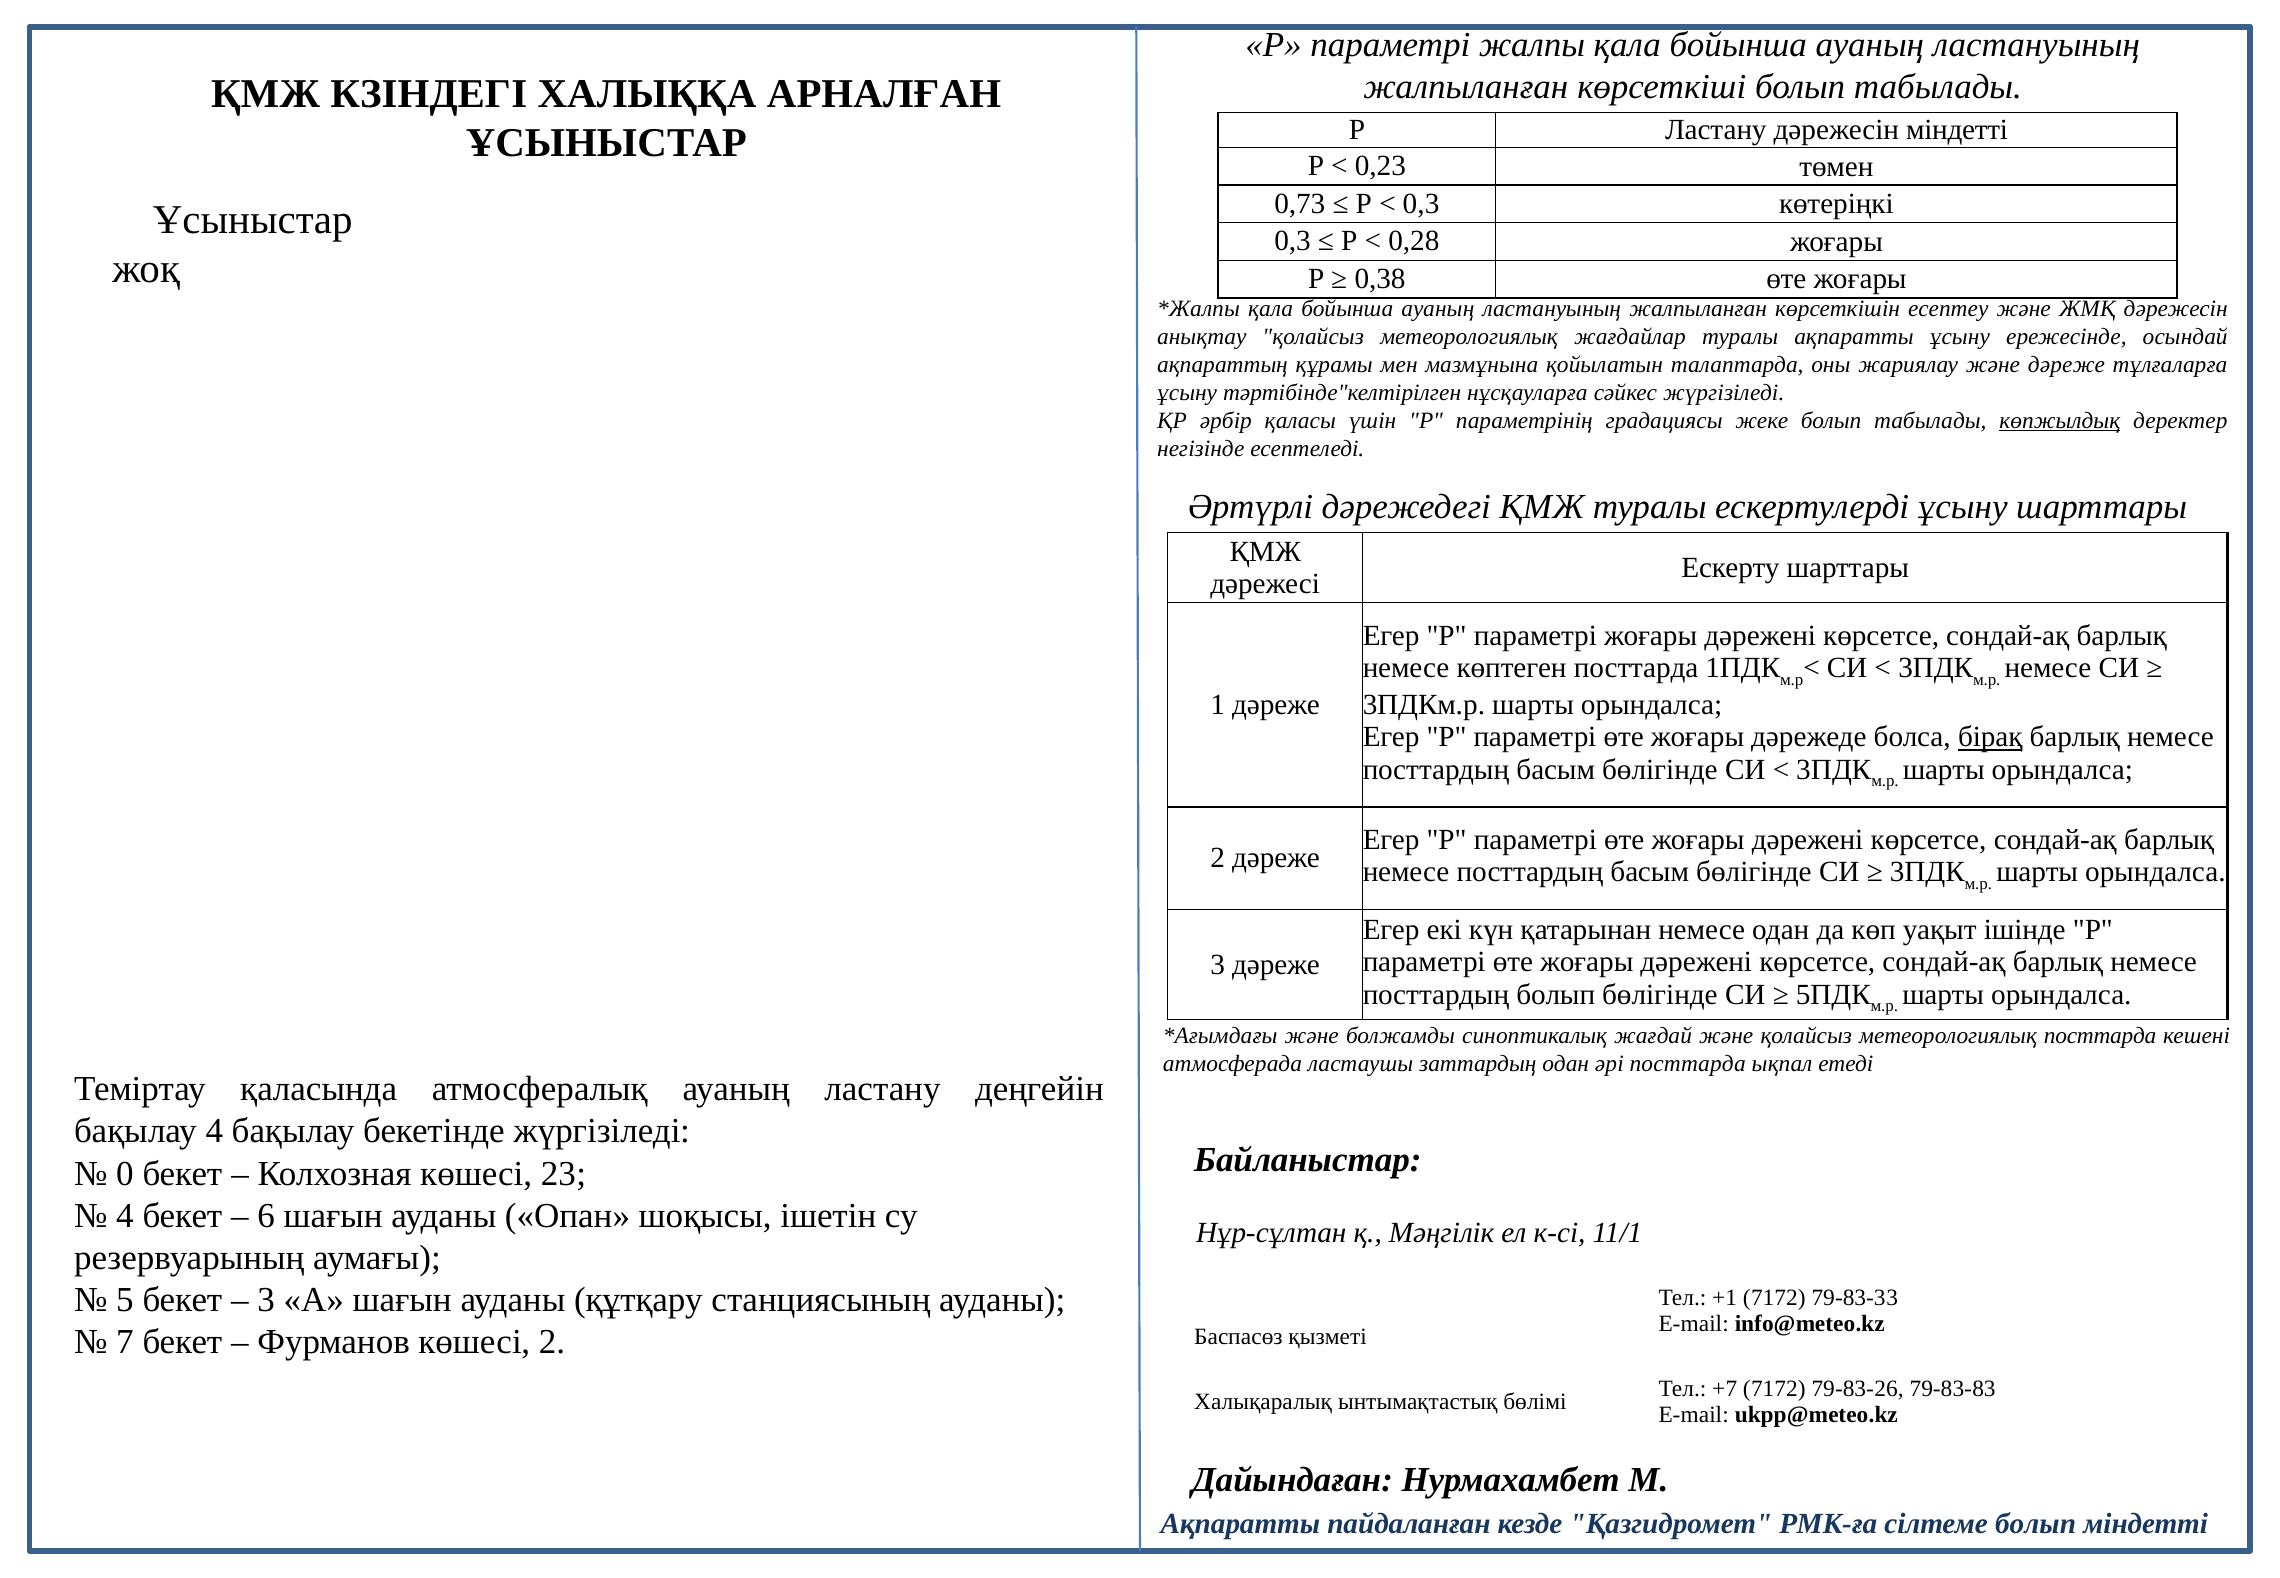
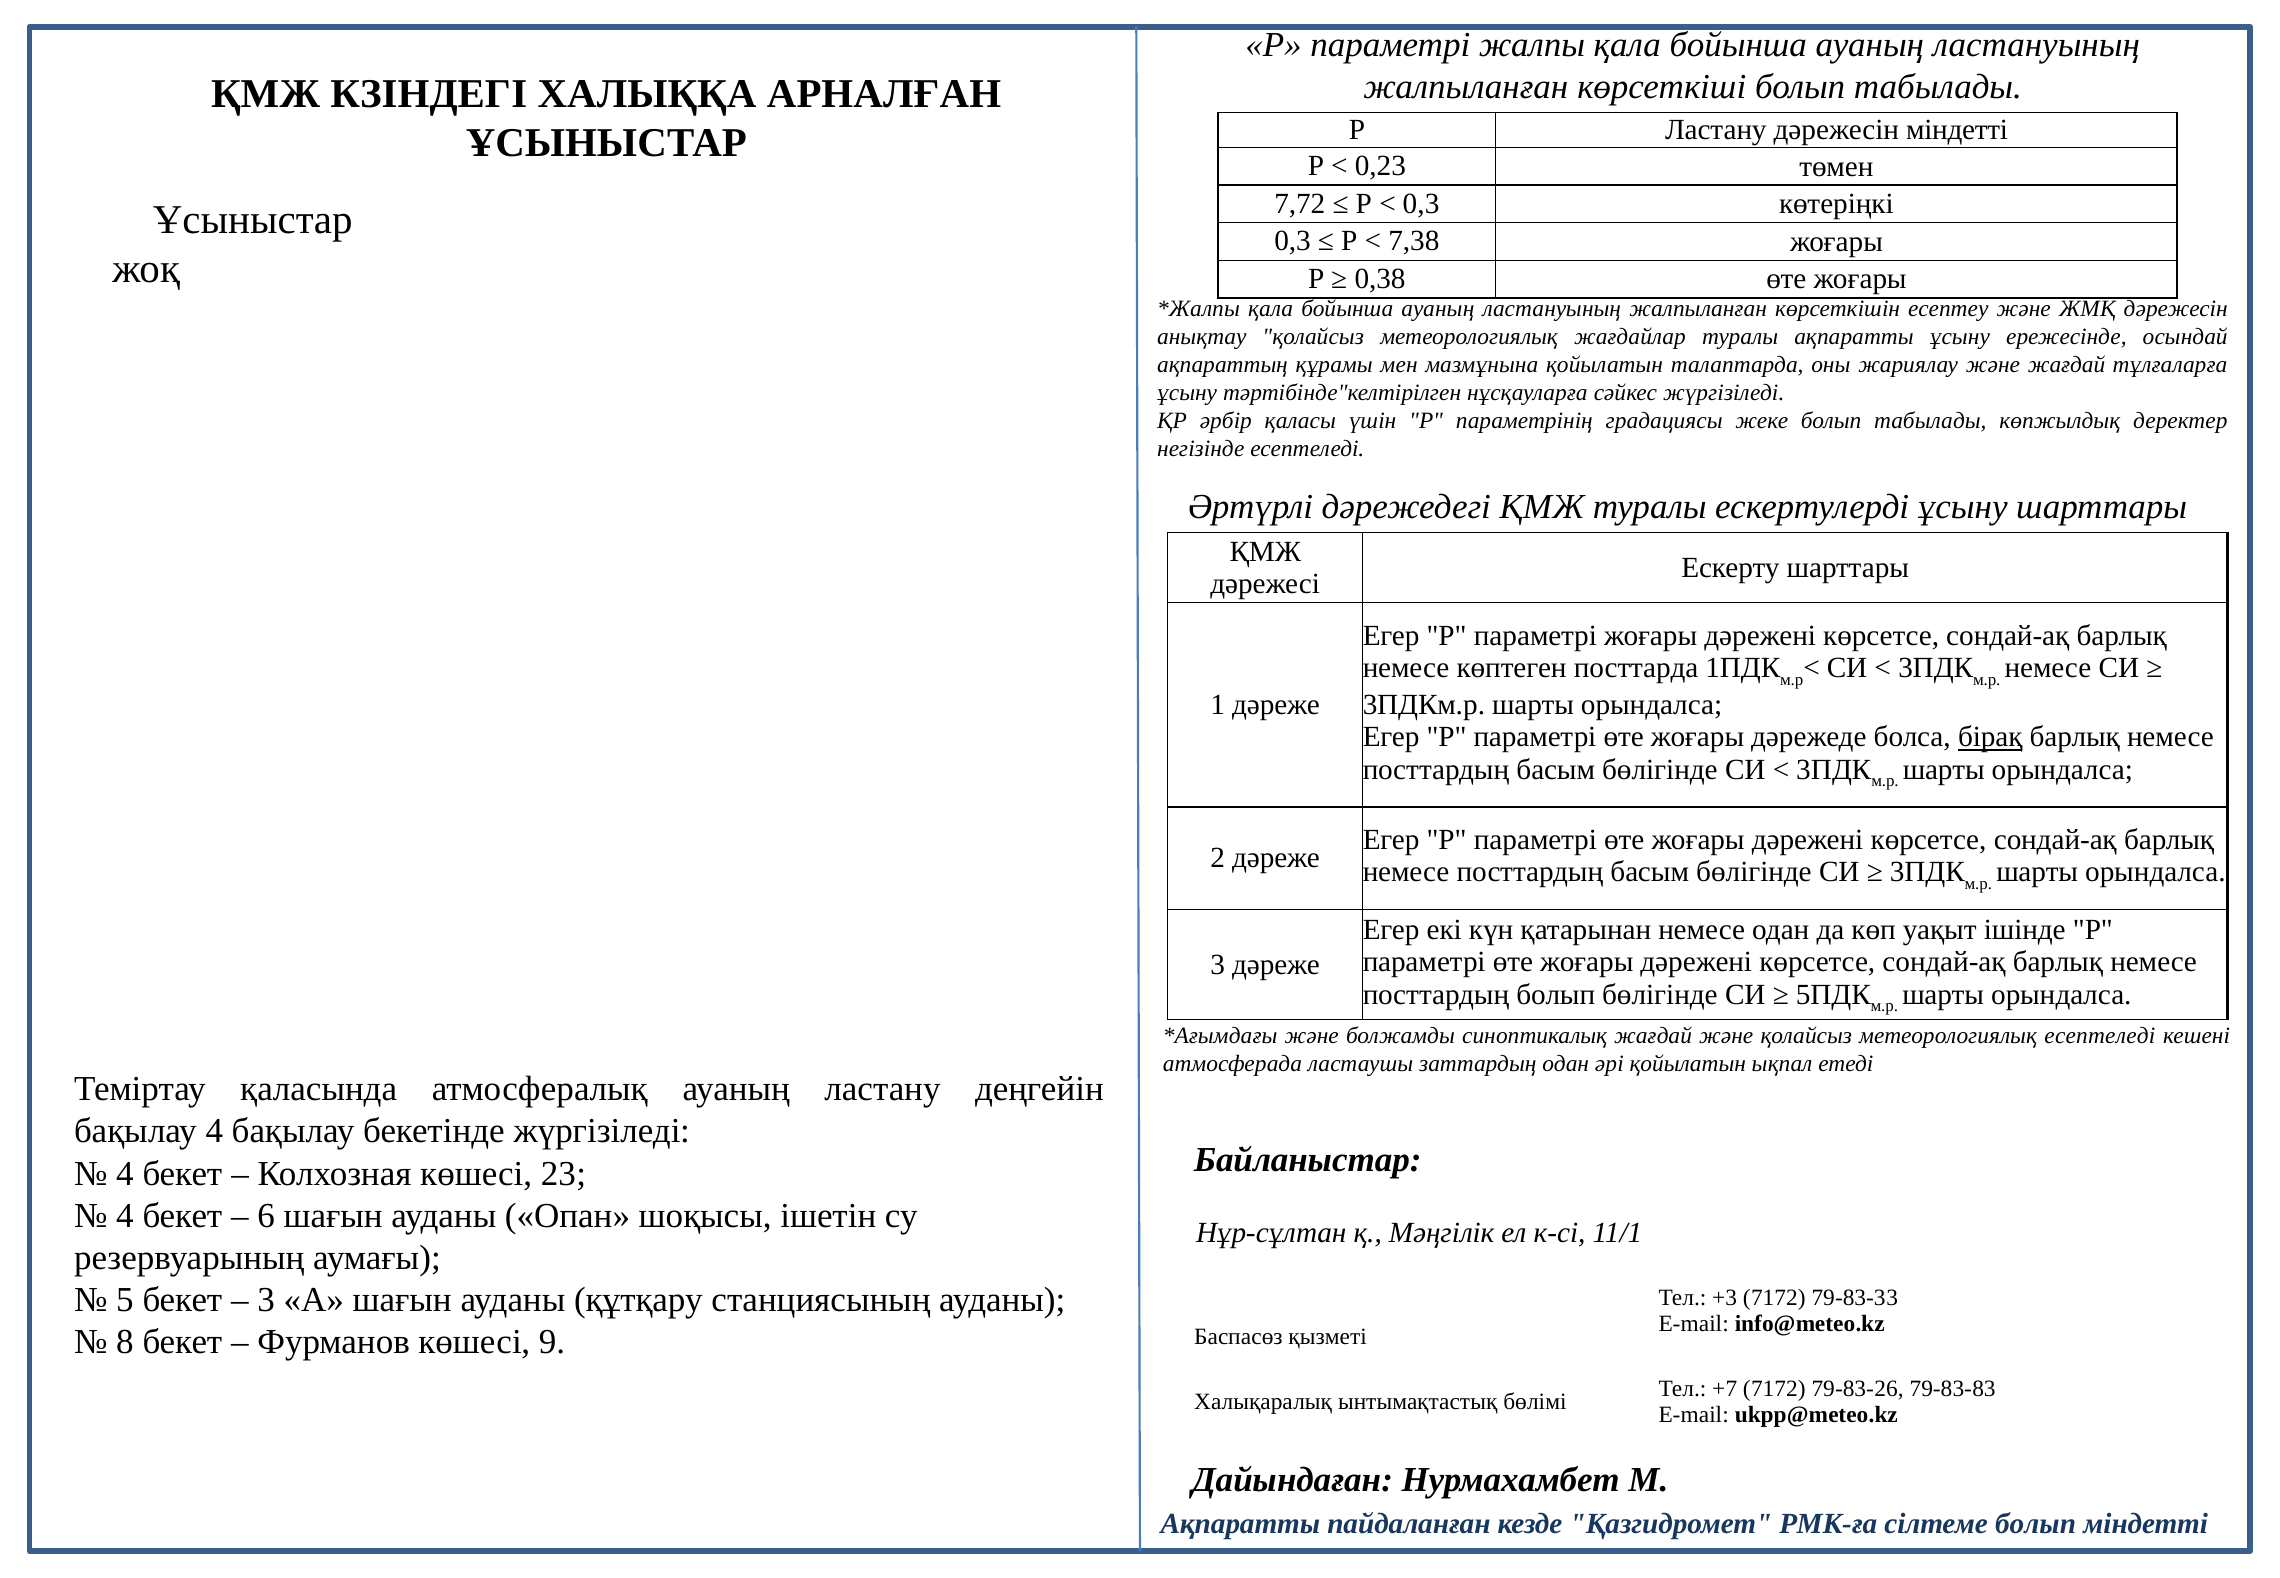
0,73: 0,73 -> 7,72
0,28: 0,28 -> 7,38
және дәреже: дәреже -> жағдай
көпжылдық underline: present -> none
метеорологиялық посттарда: посттарда -> есептеледі
әрі посттарда: посттарда -> қойылатын
0 at (125, 1174): 0 -> 4
+1: +1 -> +3
7: 7 -> 8
көшесі 2: 2 -> 9
